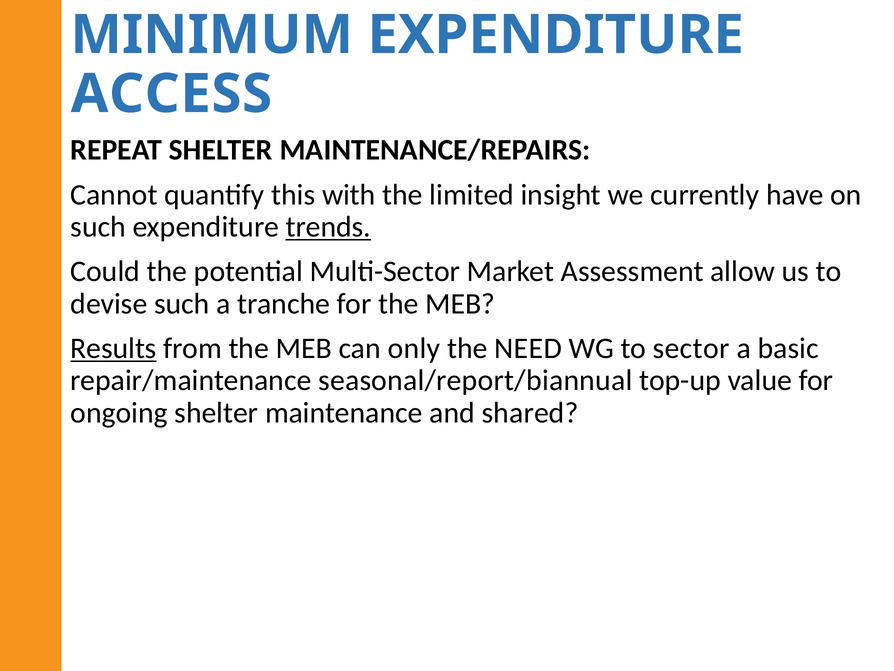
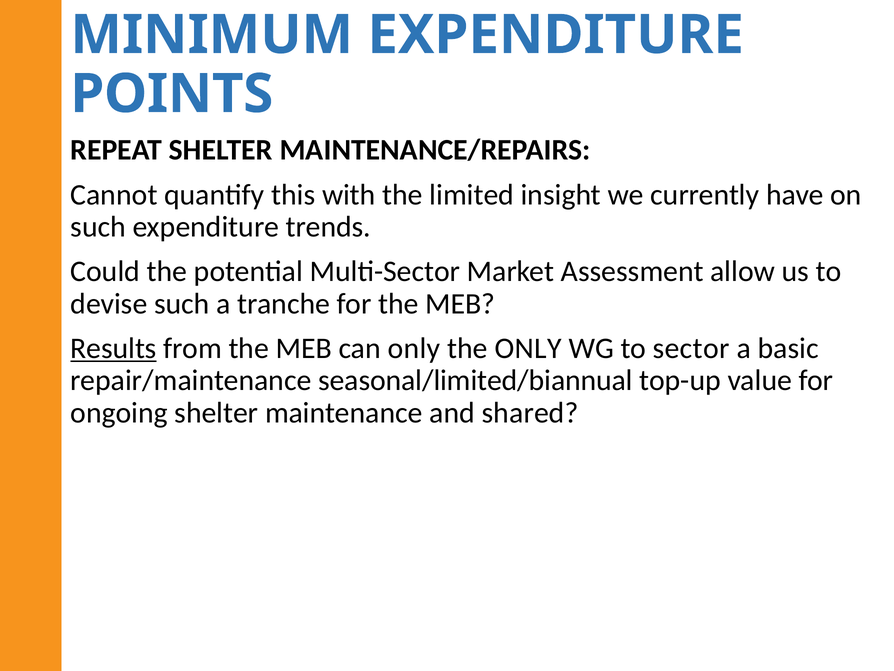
ACCESS: ACCESS -> POINTS
trends underline: present -> none
the NEED: NEED -> ONLY
seasonal/report/biannual: seasonal/report/biannual -> seasonal/limited/biannual
